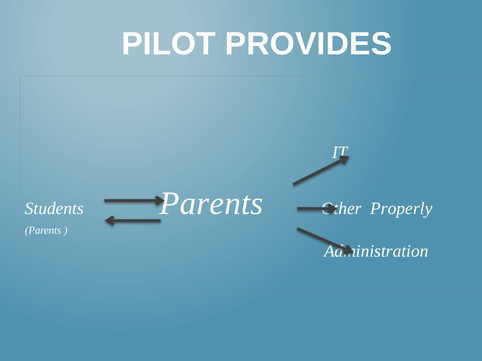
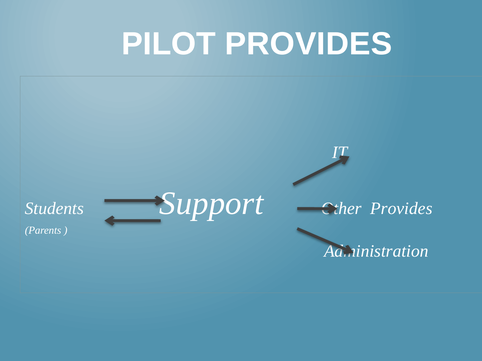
Students Parents: Parents -> Support
Properly at (401, 209): Properly -> Provides
